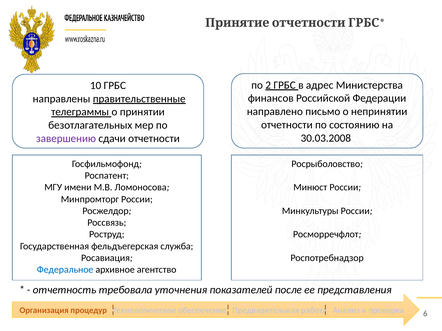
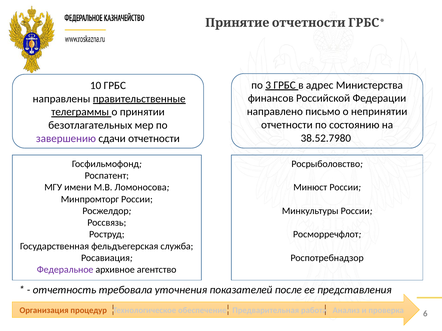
2: 2 -> 3
30.03.2008: 30.03.2008 -> 38.52.7980
Федеральное colour: blue -> purple
